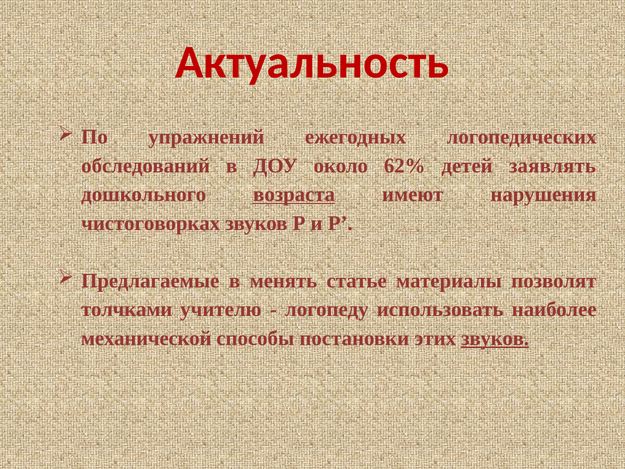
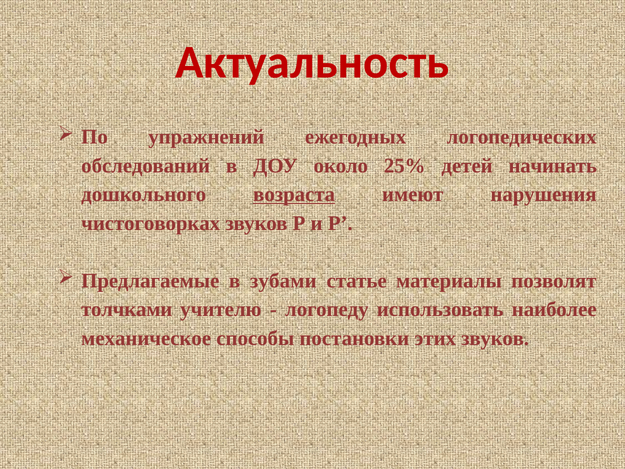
62%: 62% -> 25%
заявлять: заявлять -> начинать
менять: менять -> зубами
механической: механической -> механическое
звуков at (495, 338) underline: present -> none
